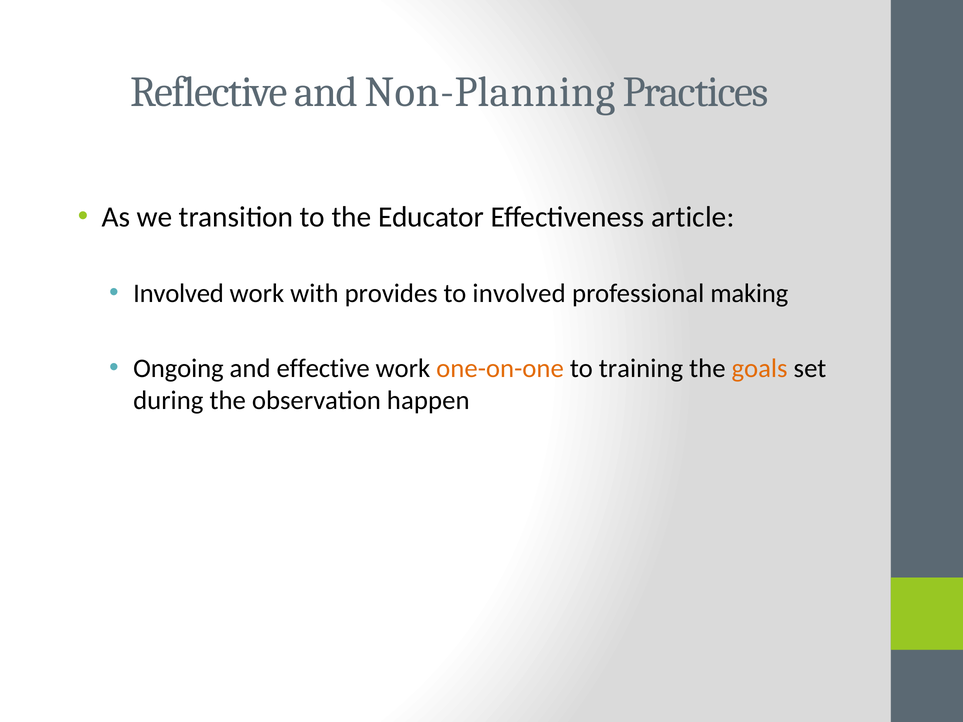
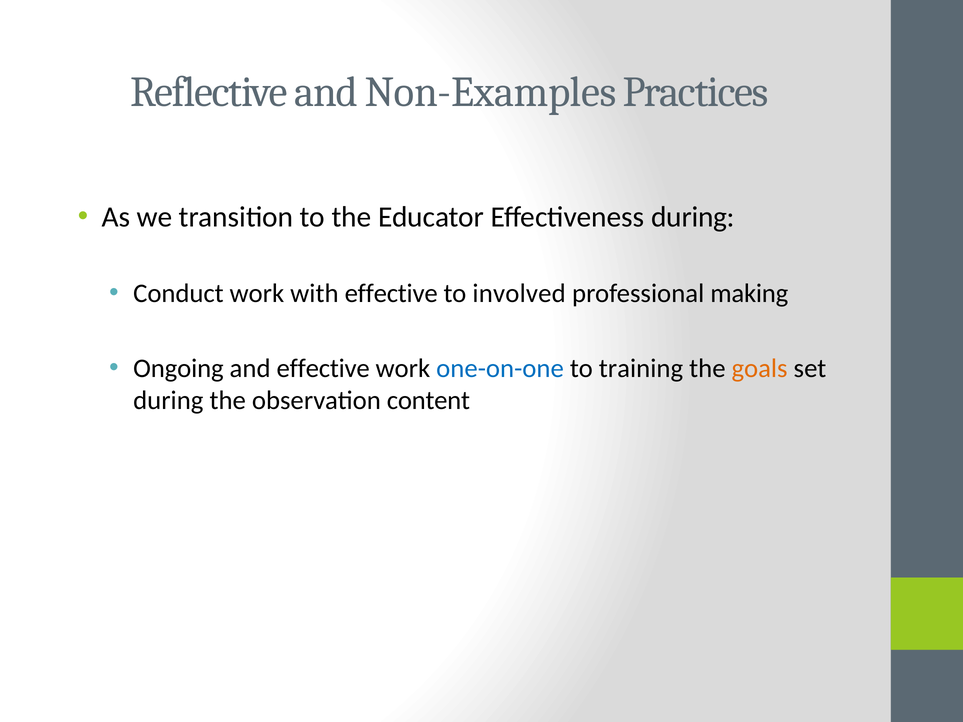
Non-Planning: Non-Planning -> Non-Examples
Effectiveness article: article -> during
Involved at (179, 293): Involved -> Conduct
with provides: provides -> effective
one-on-one colour: orange -> blue
happen: happen -> content
